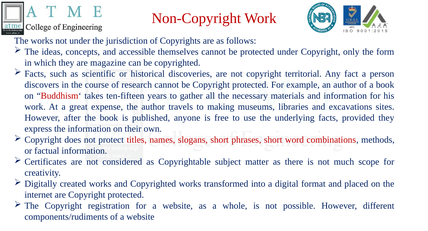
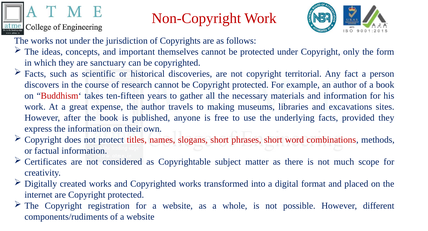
accessible: accessible -> important
magazine: magazine -> sanctuary
